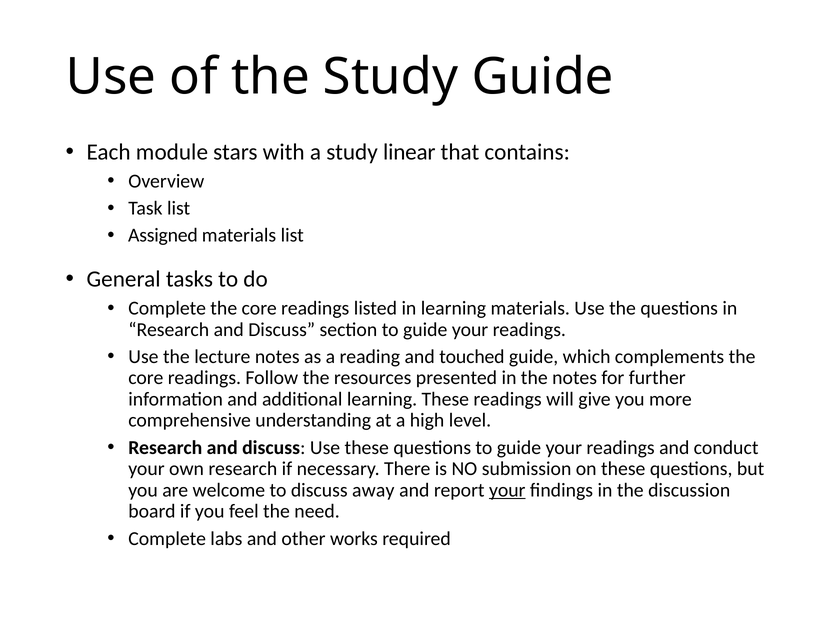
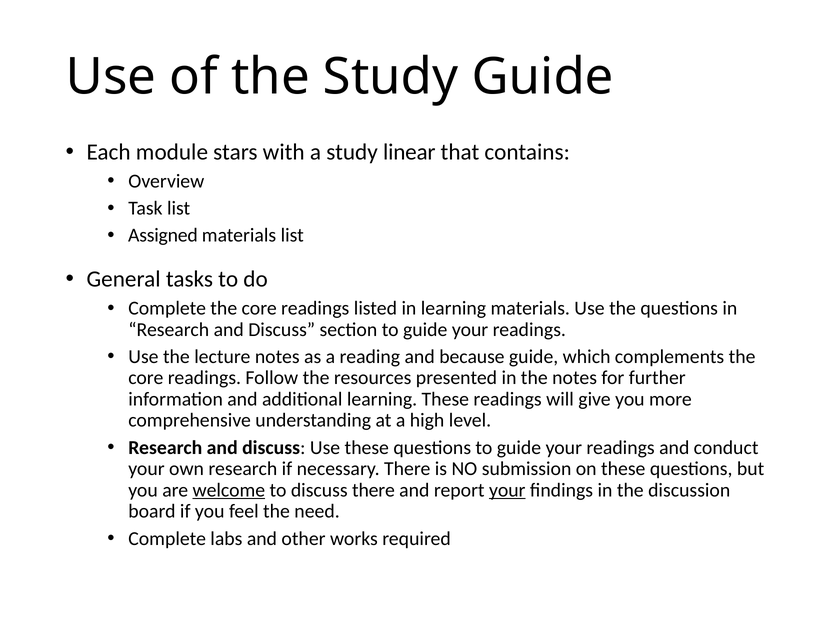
touched: touched -> because
welcome underline: none -> present
discuss away: away -> there
